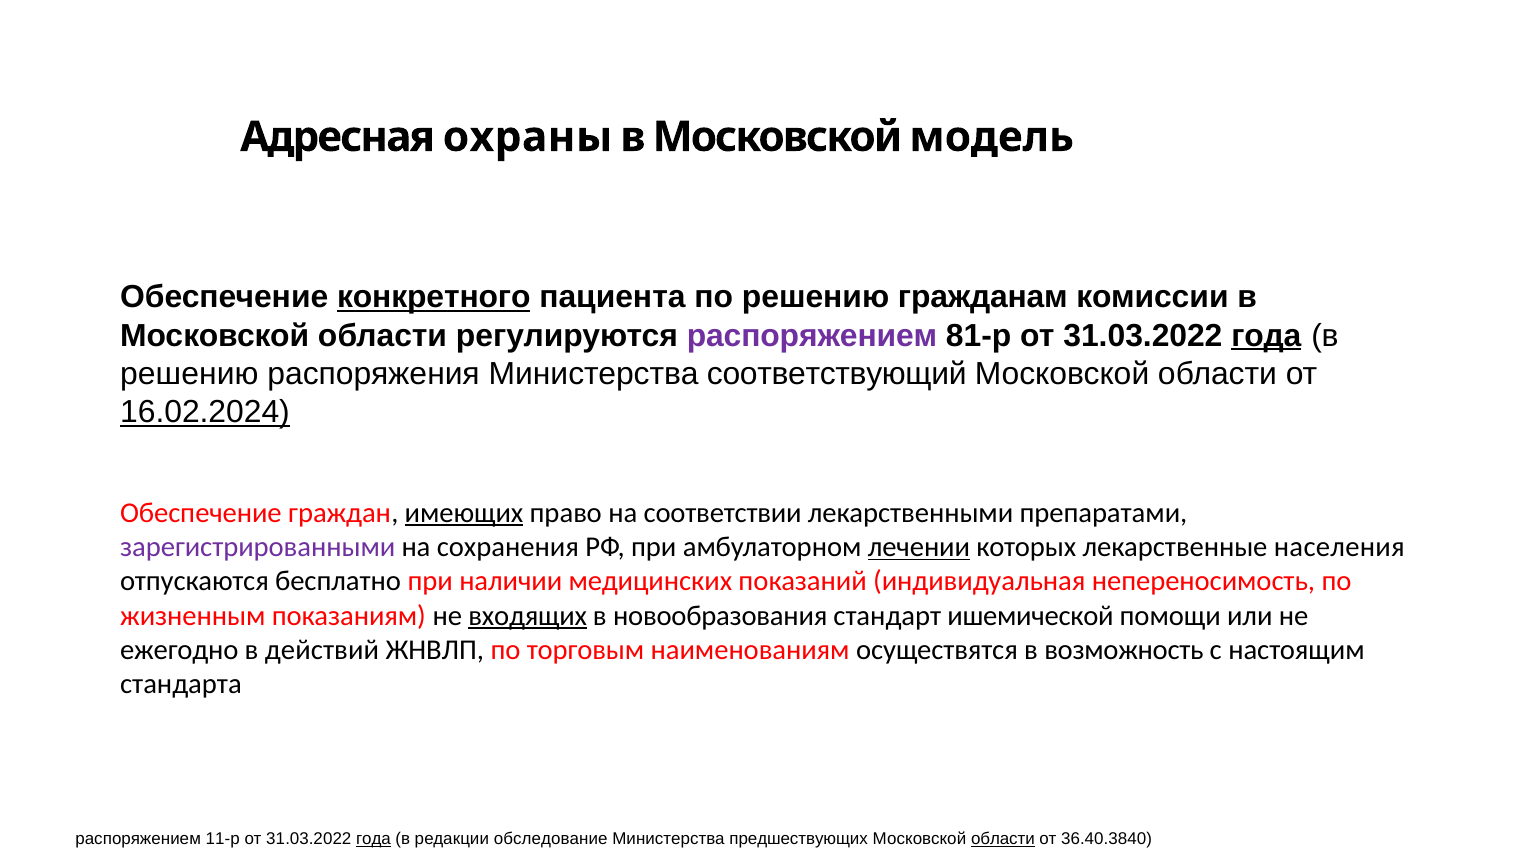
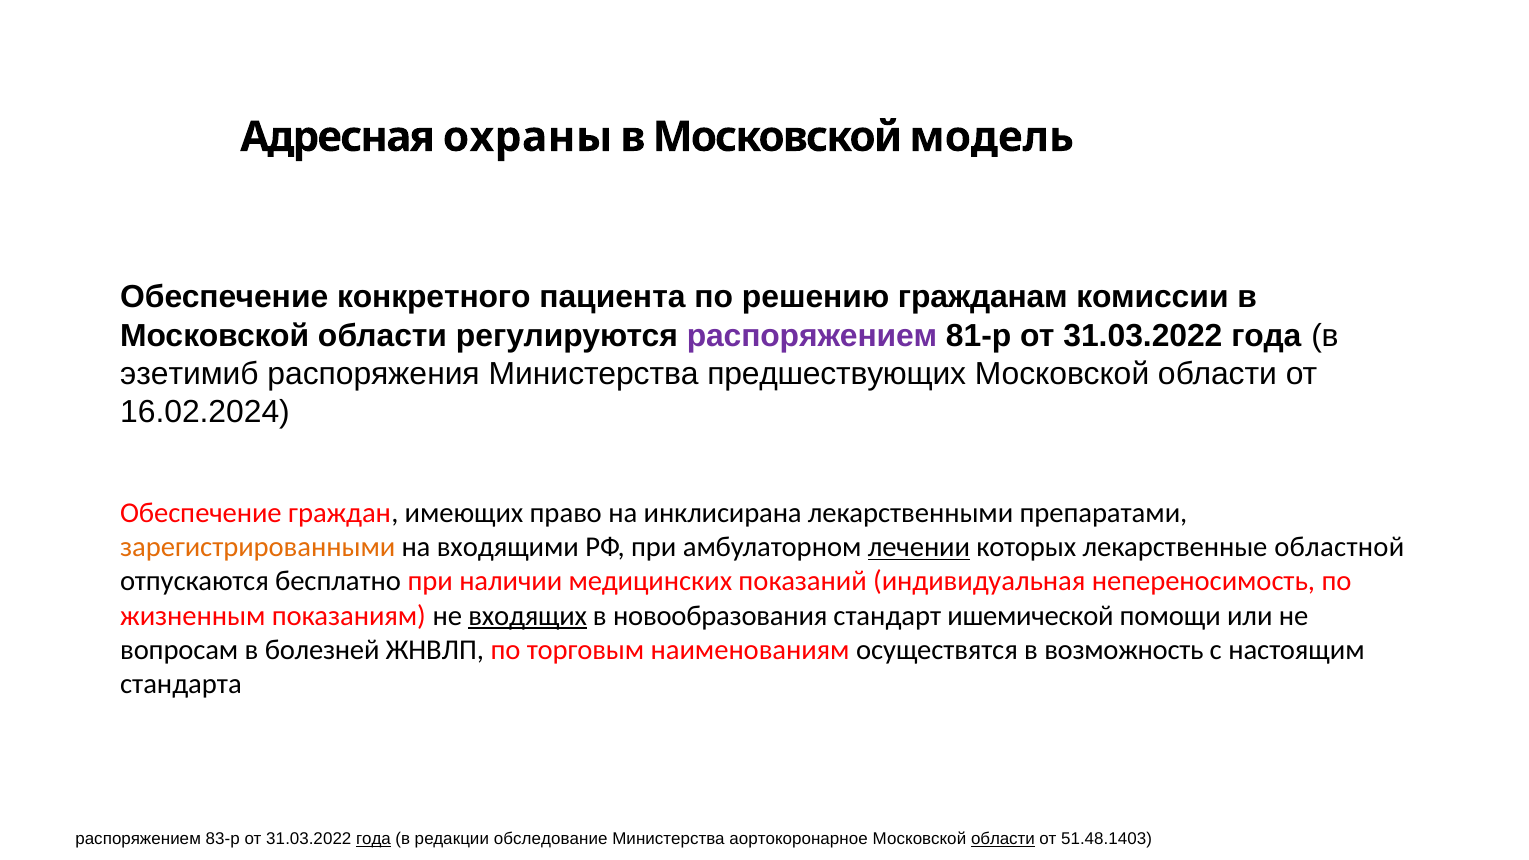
конкретного underline: present -> none
года at (1266, 336) underline: present -> none
решению at (189, 374): решению -> эзетимиб
соответствующий: соответствующий -> предшествующих
16.02.2024 underline: present -> none
имеющих underline: present -> none
соответствии: соответствии -> инклисирана
зарегистрированными colour: purple -> orange
сохранения: сохранения -> входящими
населения: населения -> областной
ежегодно: ежегодно -> вопросам
действий: действий -> болезней
11-р: 11-р -> 83-р
предшествующих: предшествующих -> аортокоронарное
36.40.3840: 36.40.3840 -> 51.48.1403
